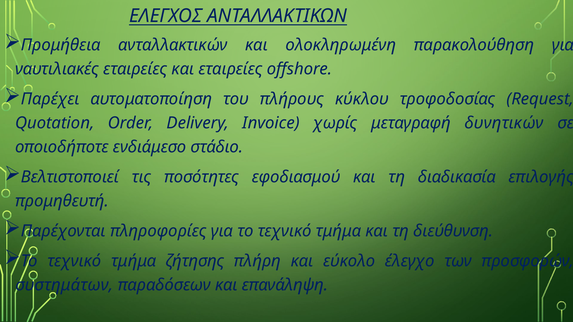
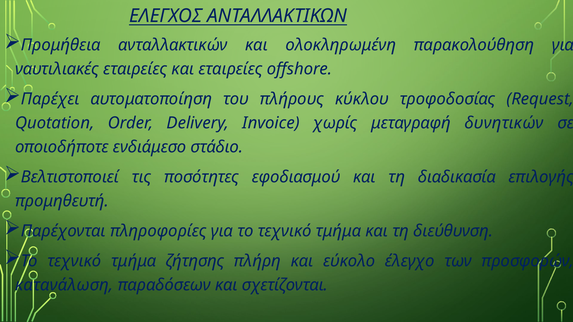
συστημάτων: συστημάτων -> κατανάλωση
επανάληψη: επανάληψη -> σχετίζονται
